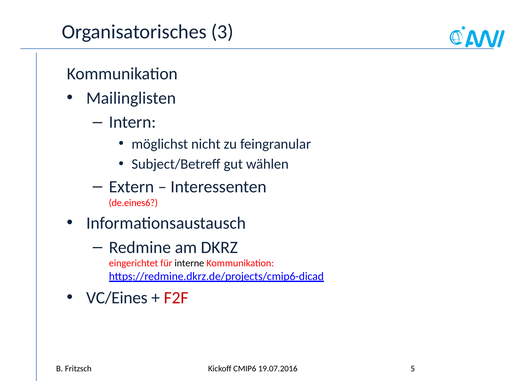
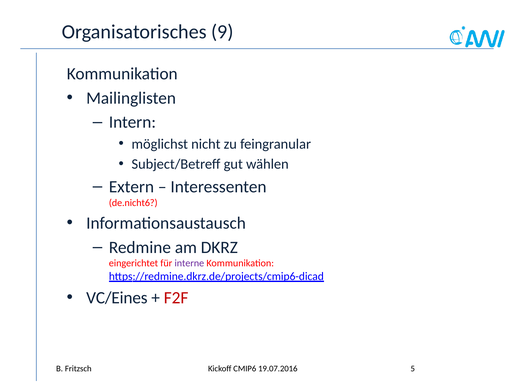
3: 3 -> 9
de.eines6: de.eines6 -> de.nicht6
interne colour: black -> purple
